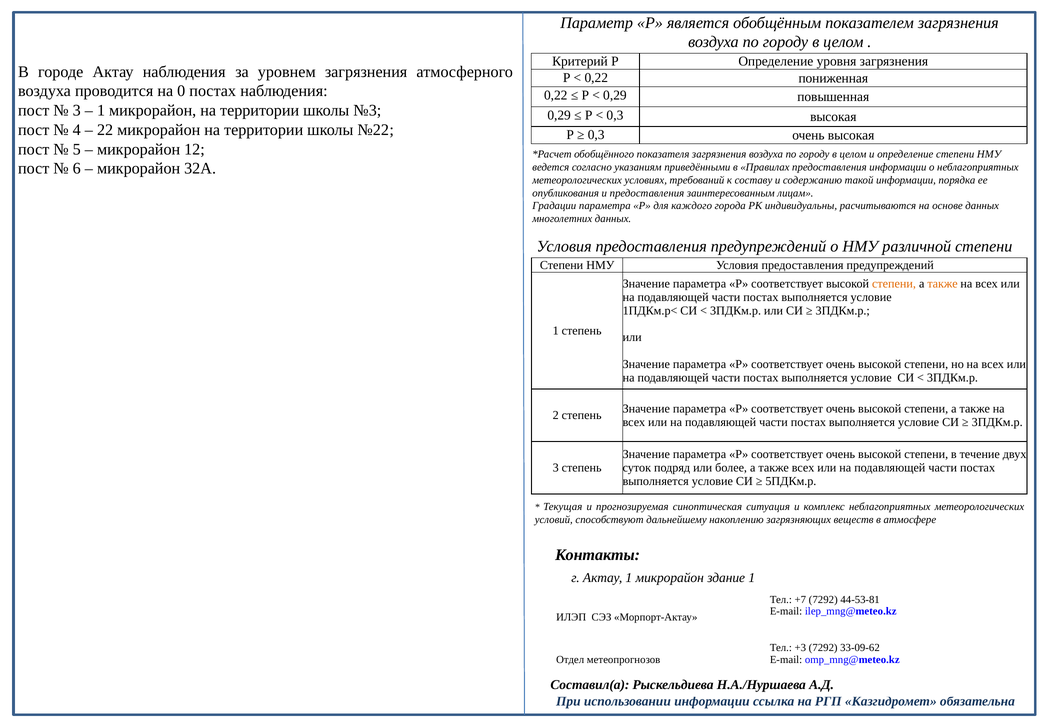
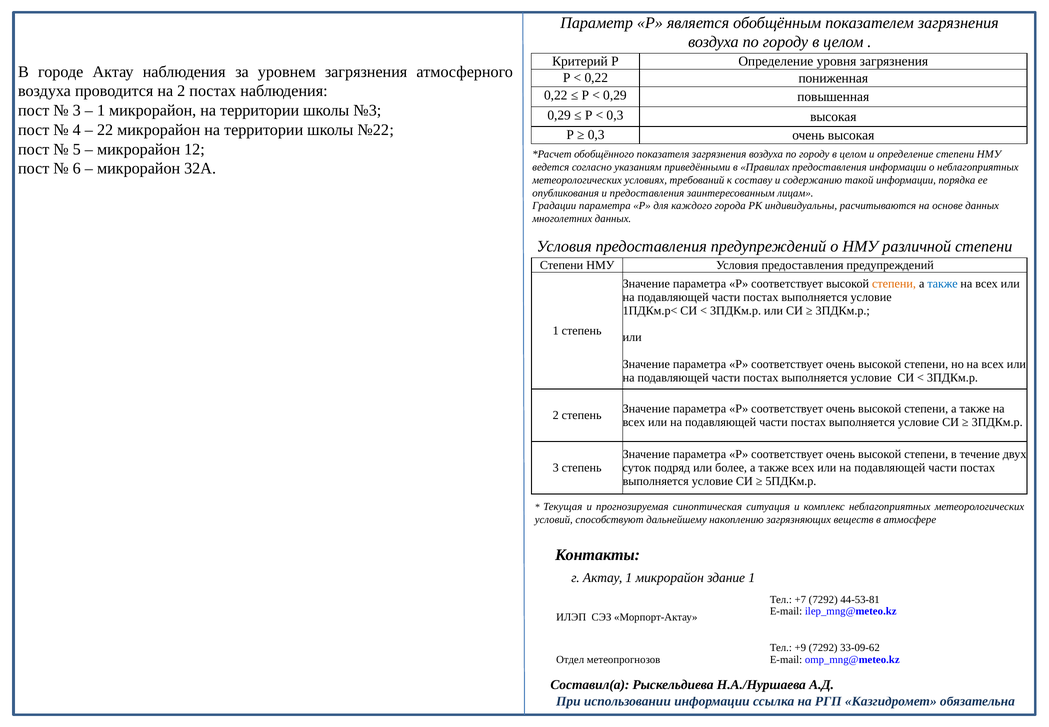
на 0: 0 -> 2
также at (943, 283) colour: orange -> blue
+3: +3 -> +9
